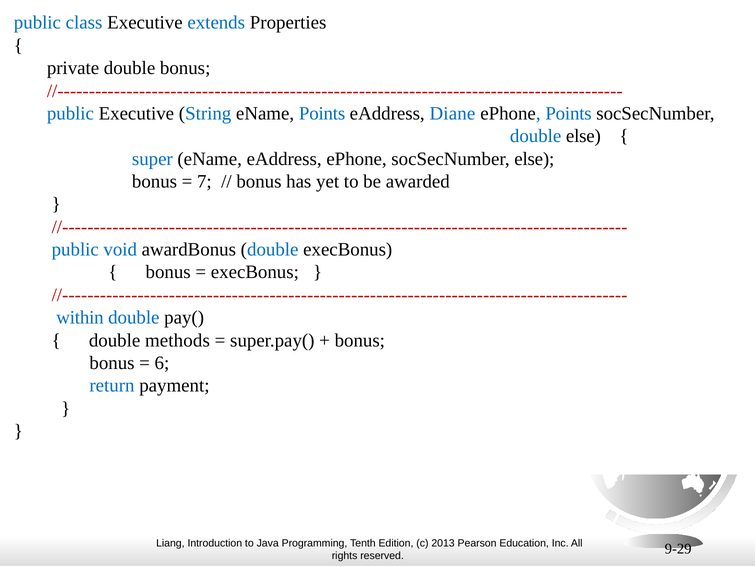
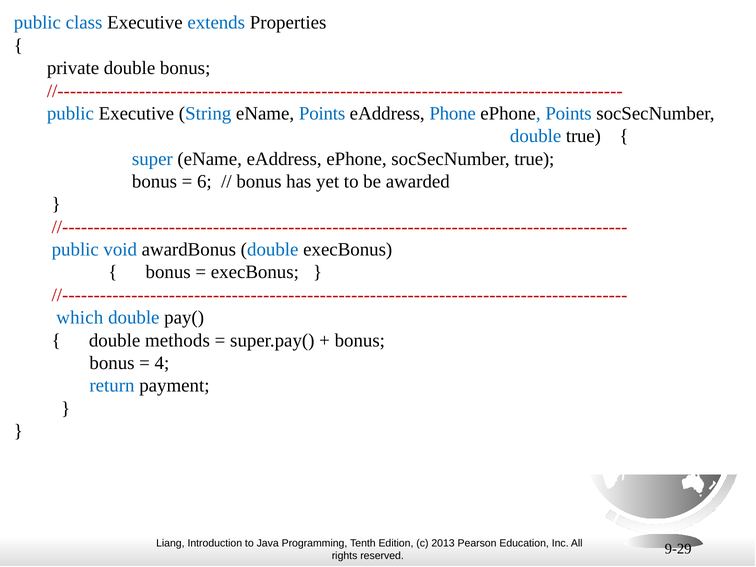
Diane: Diane -> Phone
double else: else -> true
socSecNumber else: else -> true
7: 7 -> 6
within: within -> which
6: 6 -> 4
